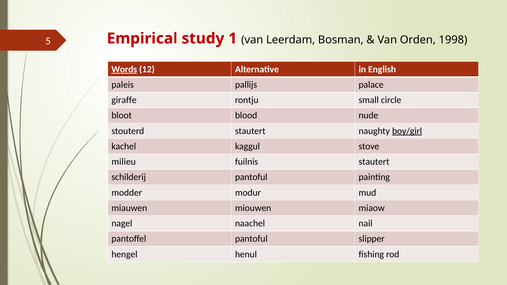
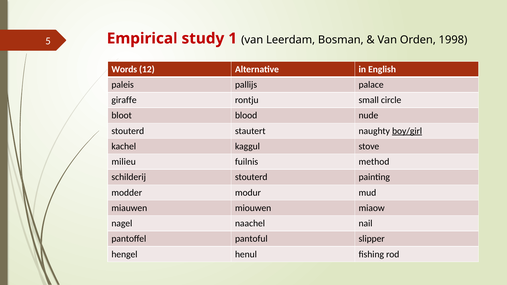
Words underline: present -> none
fuilnis stautert: stautert -> method
schilderij pantoful: pantoful -> stouterd
